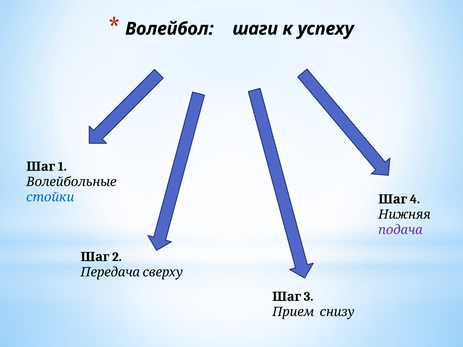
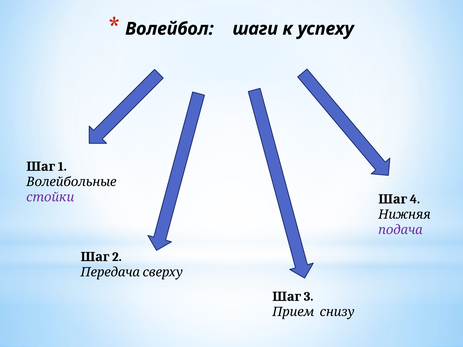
стойки colour: blue -> purple
